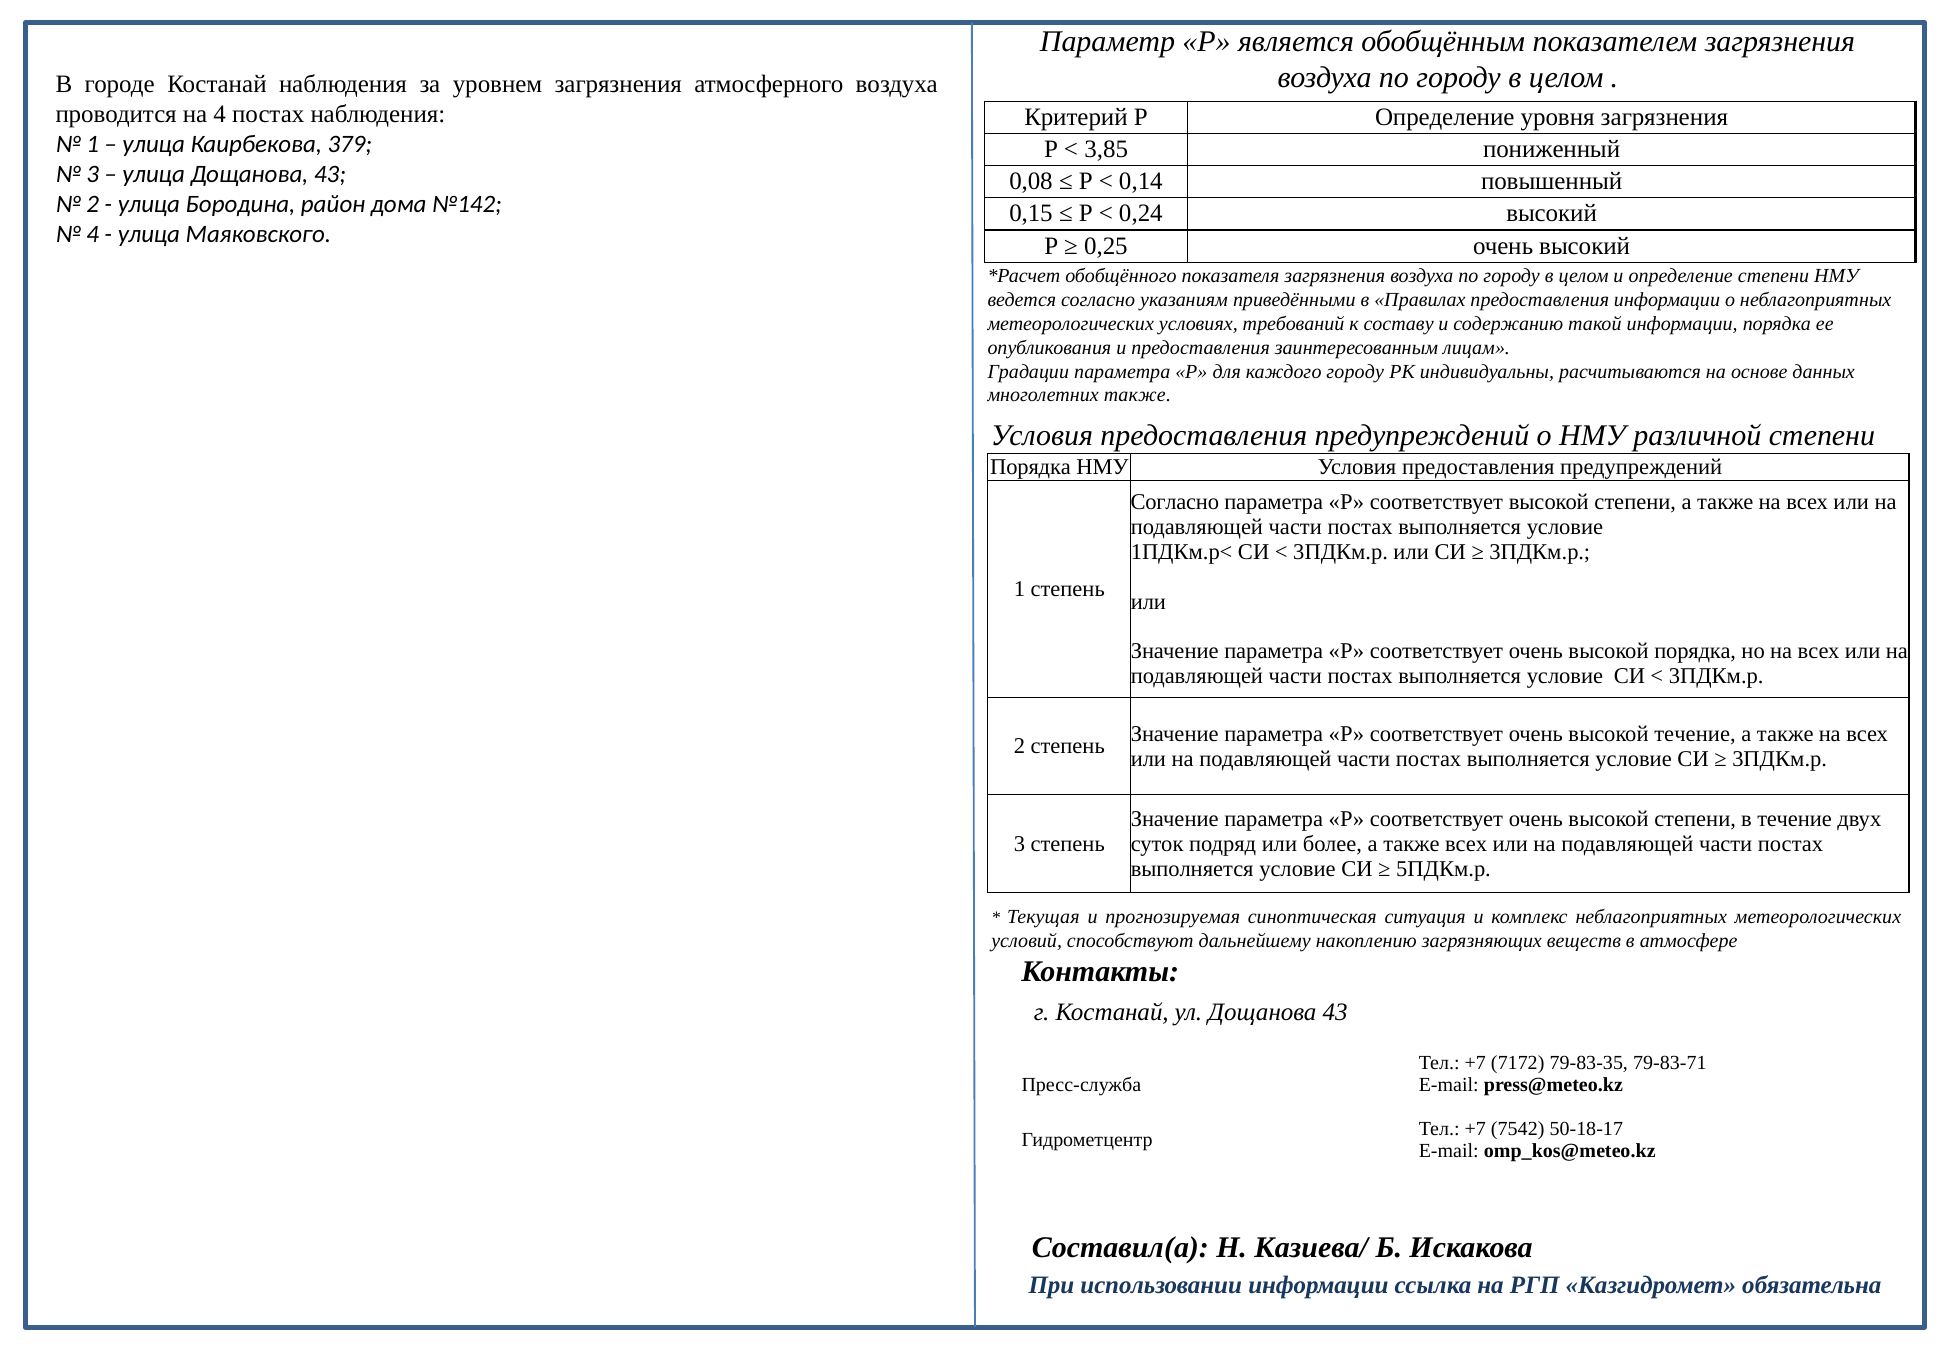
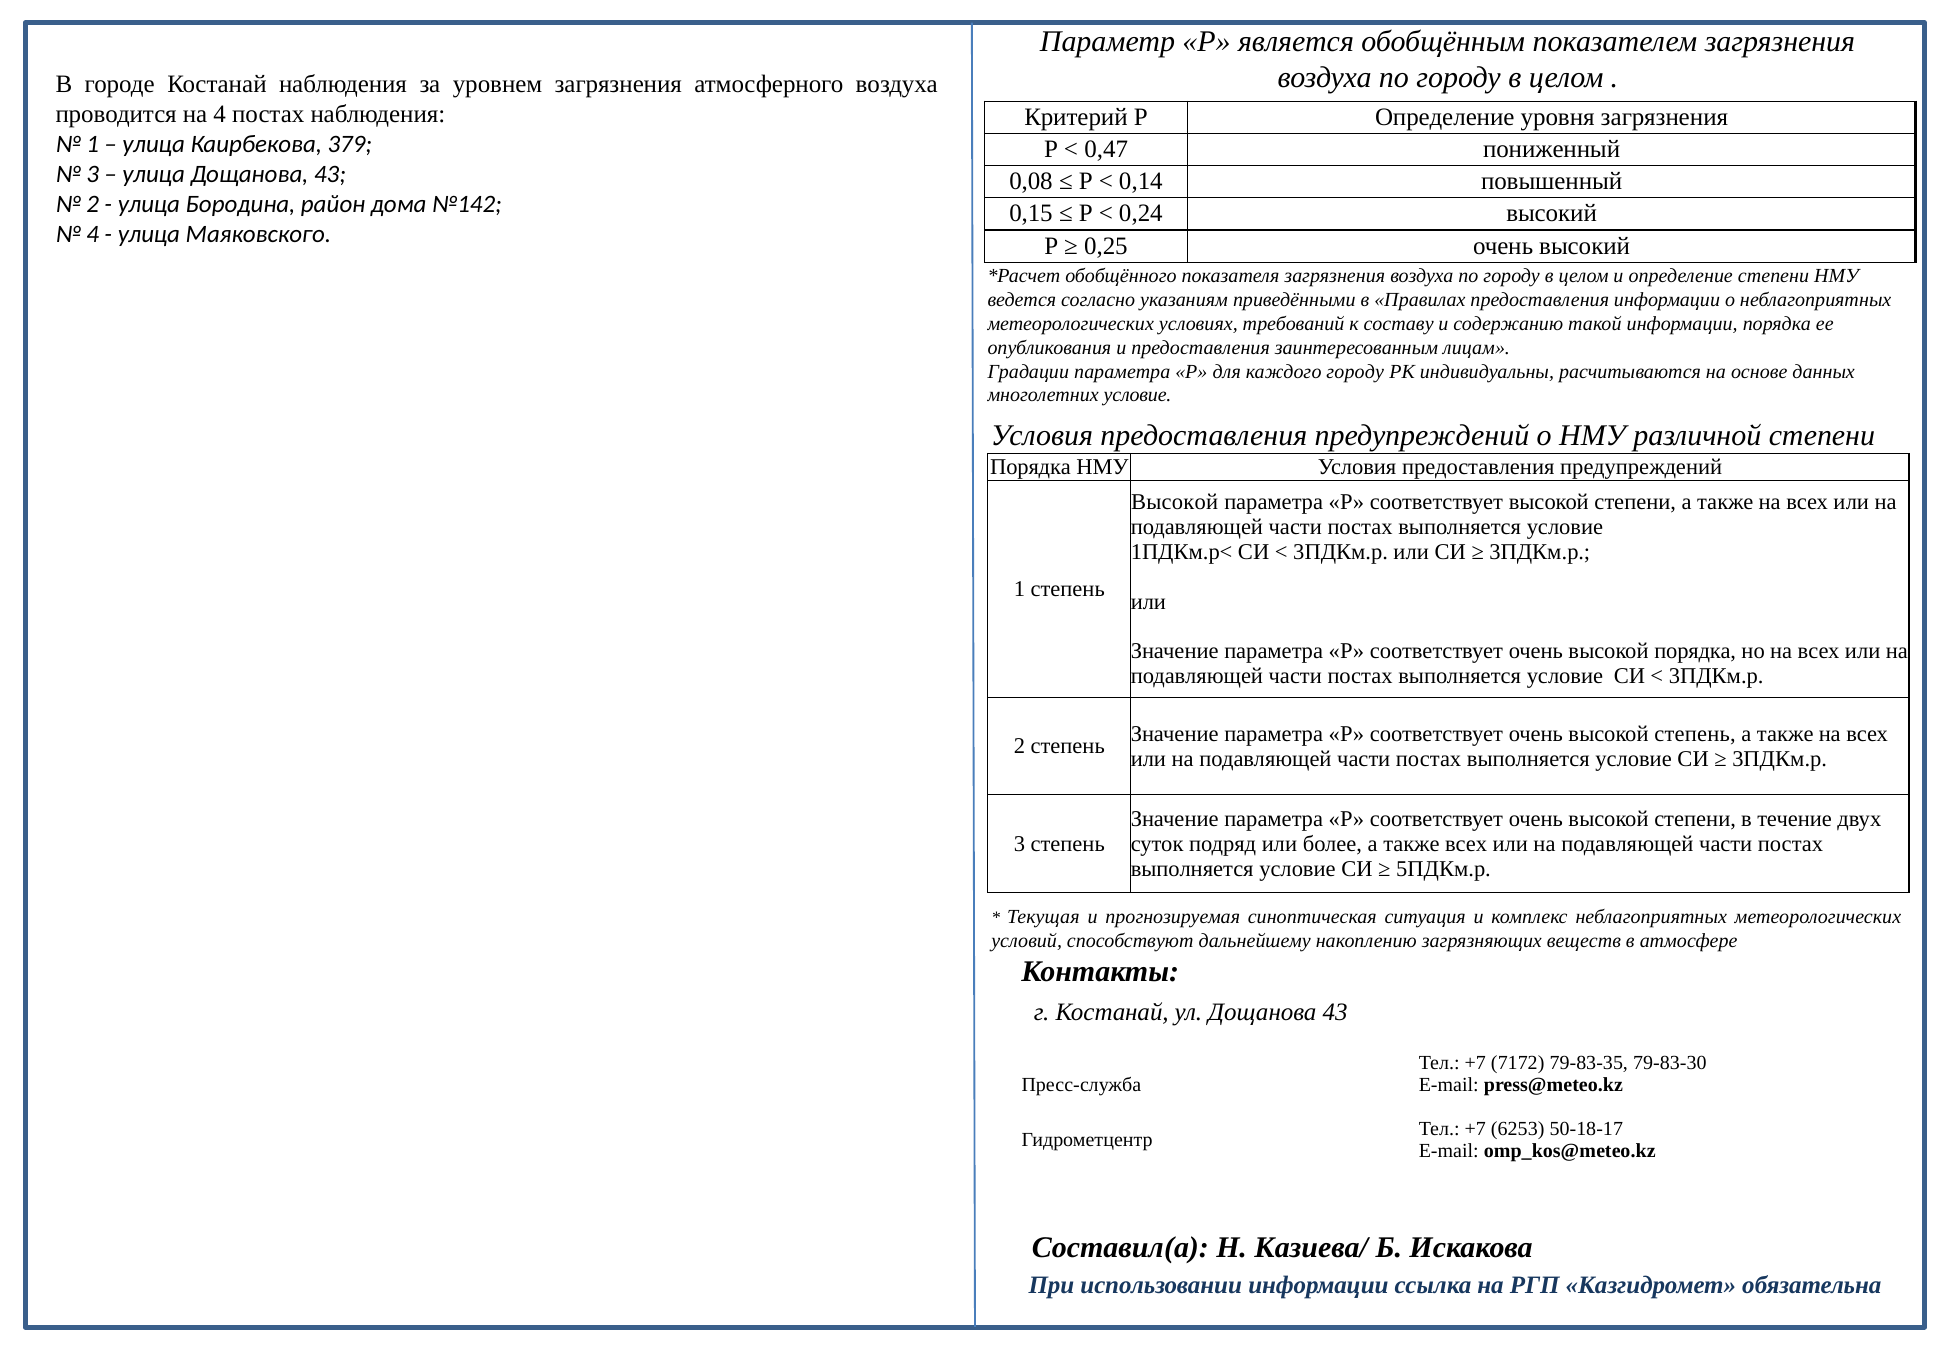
3,85: 3,85 -> 0,47
многолетних также: также -> условие
Согласно at (1175, 502): Согласно -> Высокой
высокой течение: течение -> степень
79-83-71: 79-83-71 -> 79-83-30
7542: 7542 -> 6253
